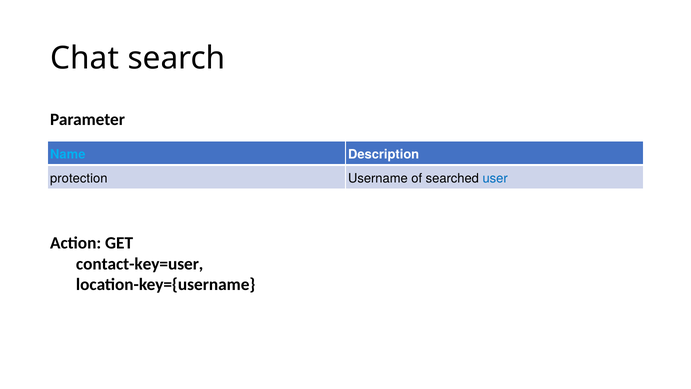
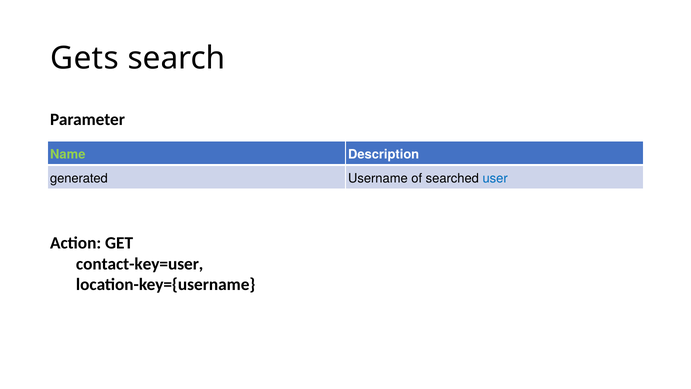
Chat: Chat -> Gets
Name colour: light blue -> light green
protection: protection -> generated
